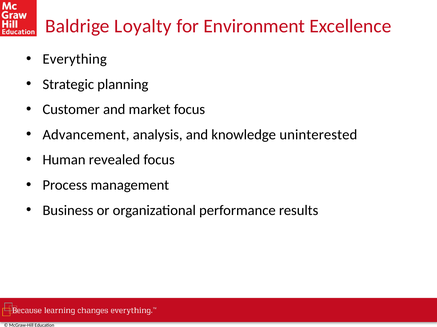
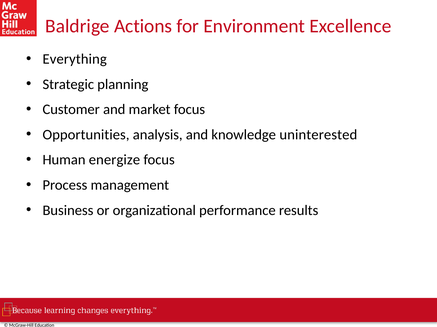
Loyalty: Loyalty -> Actions
Advancement: Advancement -> Opportunities
revealed: revealed -> energize
